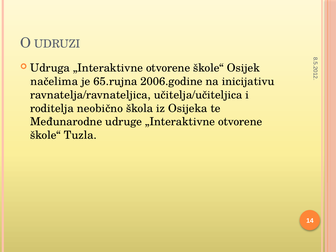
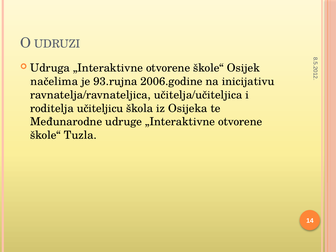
65.rujna: 65.rujna -> 93.rujna
neobično: neobično -> učiteljicu
